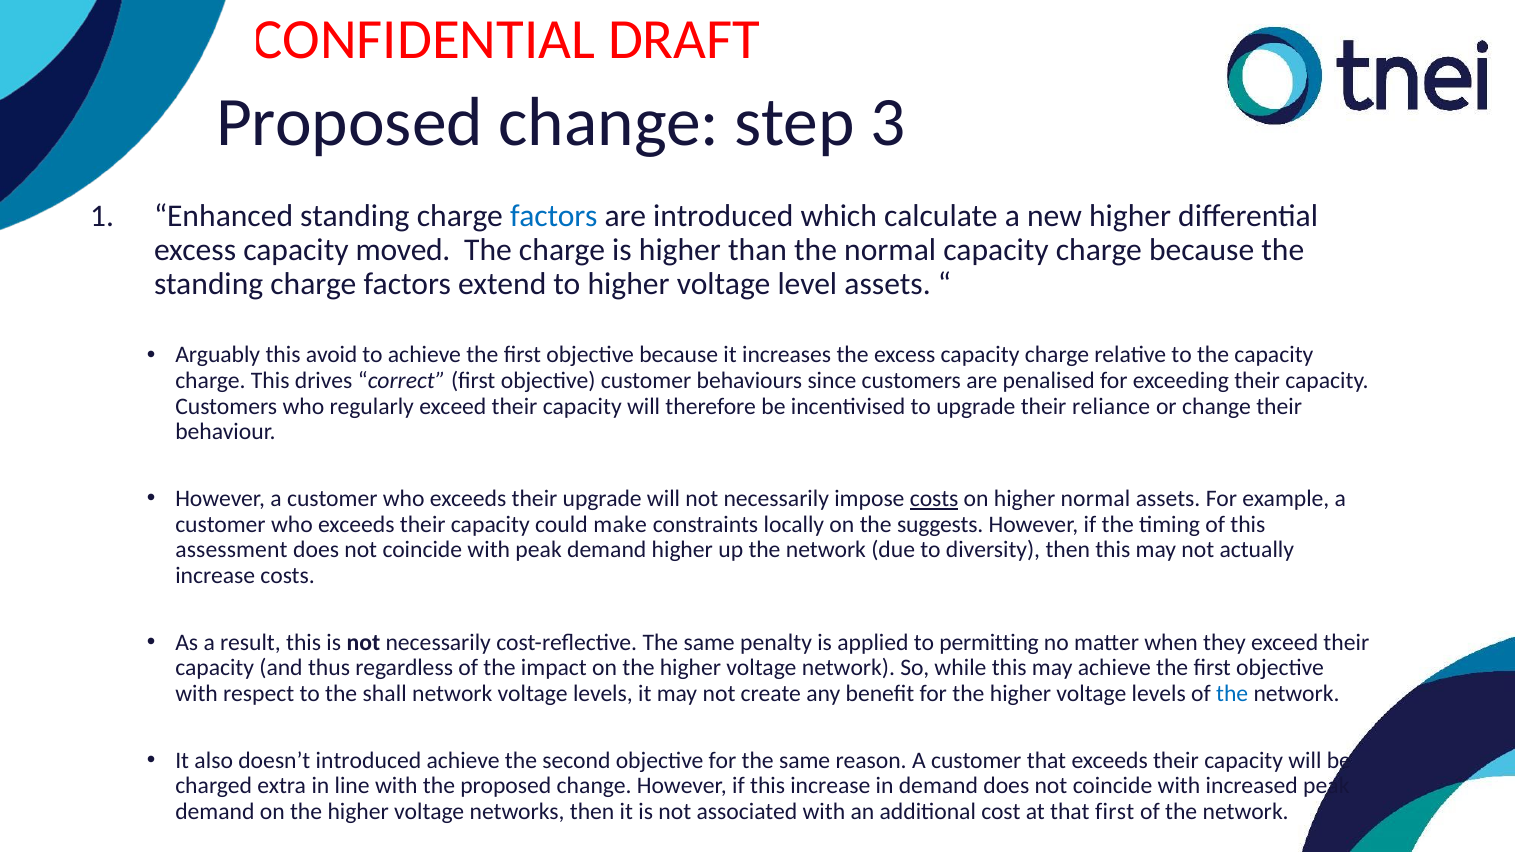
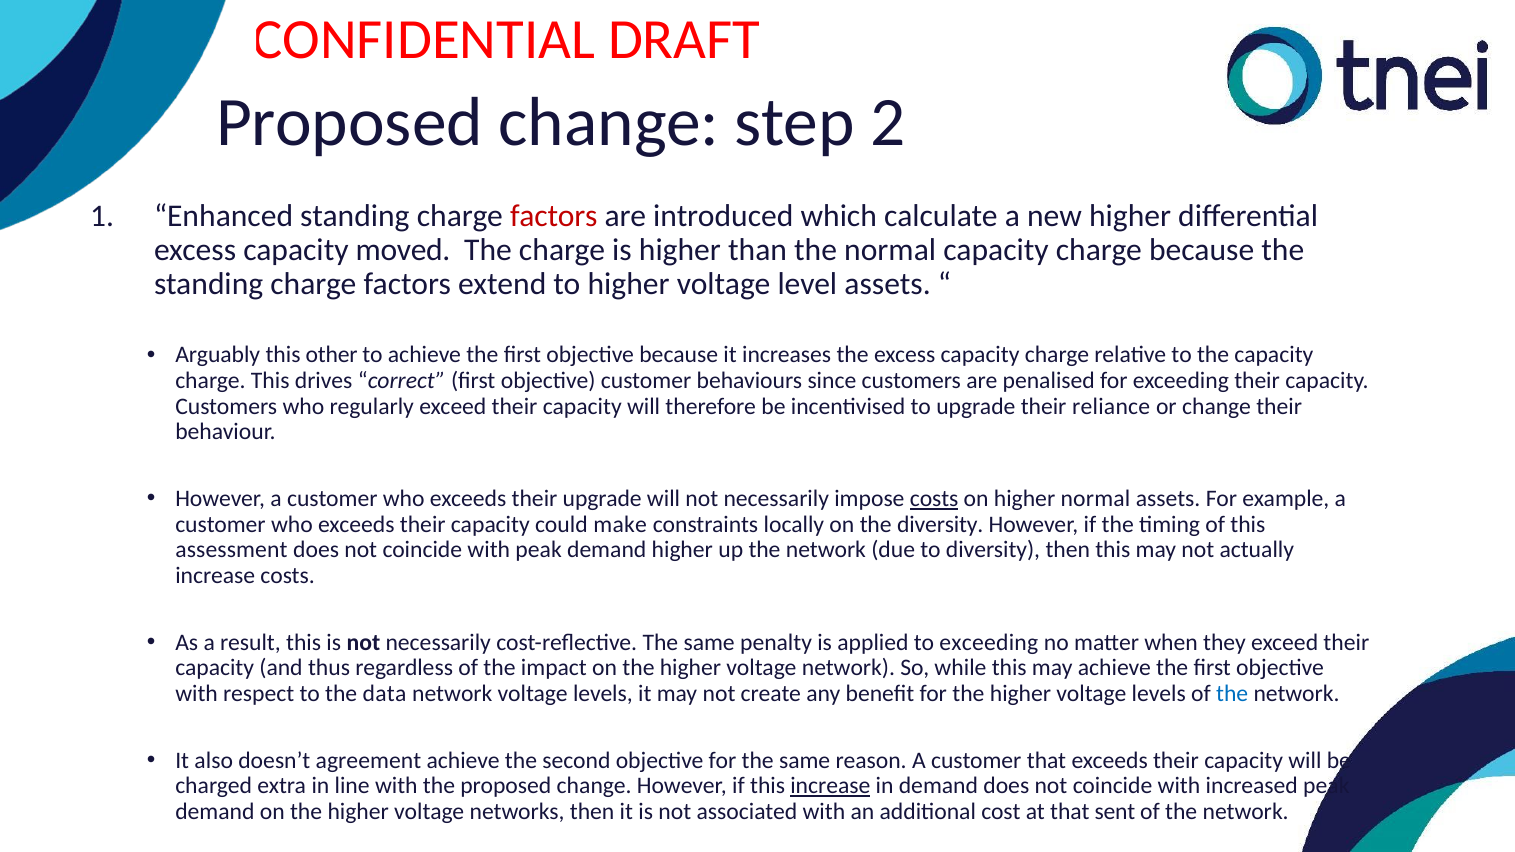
3: 3 -> 2
factors at (554, 216) colour: blue -> red
avoid: avoid -> other
the suggests: suggests -> diversity
to permitting: permitting -> exceeding
shall: shall -> data
doesn’t introduced: introduced -> agreement
increase at (830, 786) underline: none -> present
that first: first -> sent
